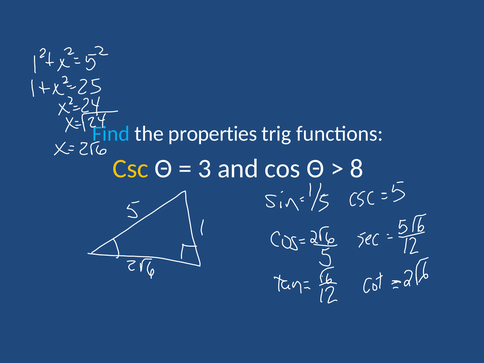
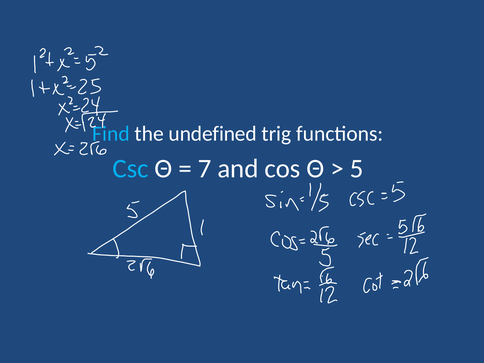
properties: properties -> undefined
Csc colour: yellow -> light blue
3: 3 -> 7
8: 8 -> 5
